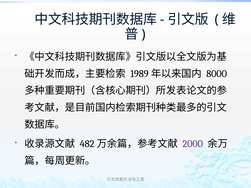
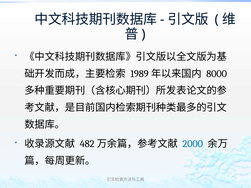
2000 colour: purple -> blue
